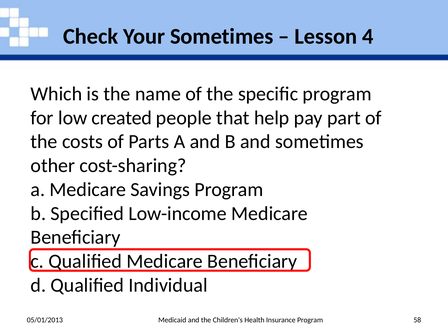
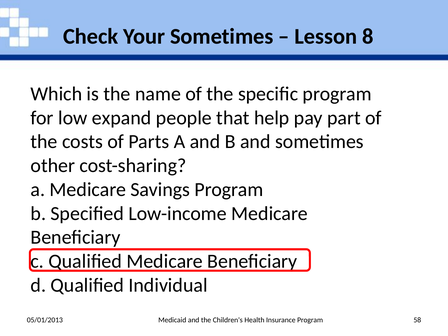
4: 4 -> 8
created: created -> expand
